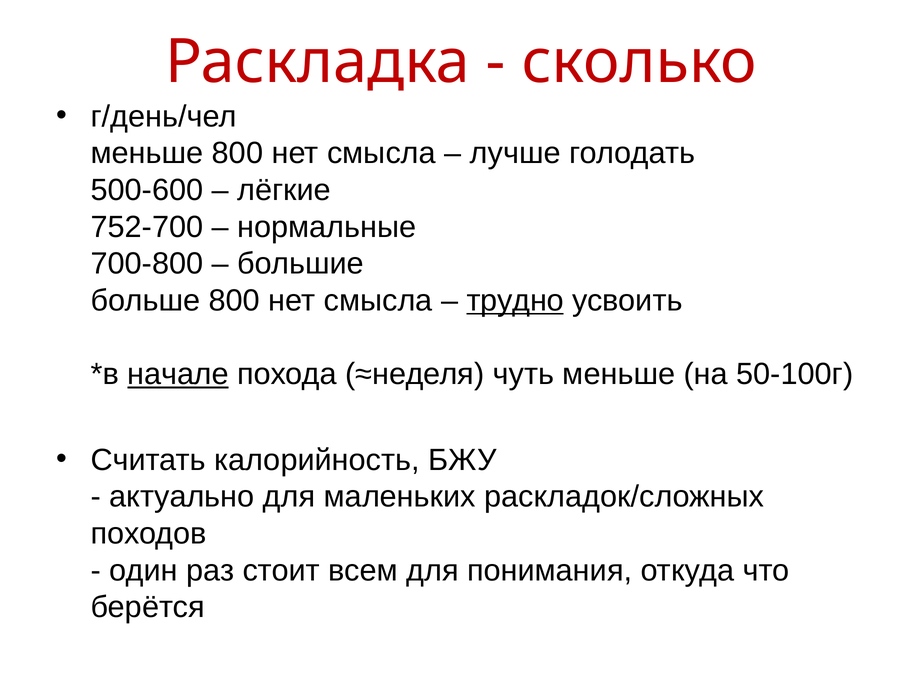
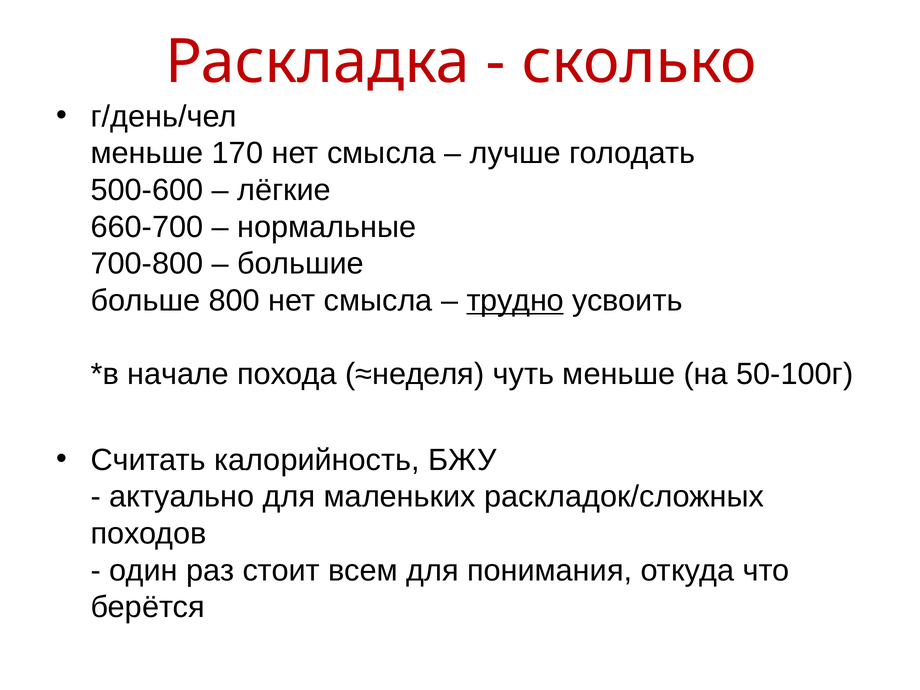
меньше 800: 800 -> 170
752-700: 752-700 -> 660-700
начале underline: present -> none
